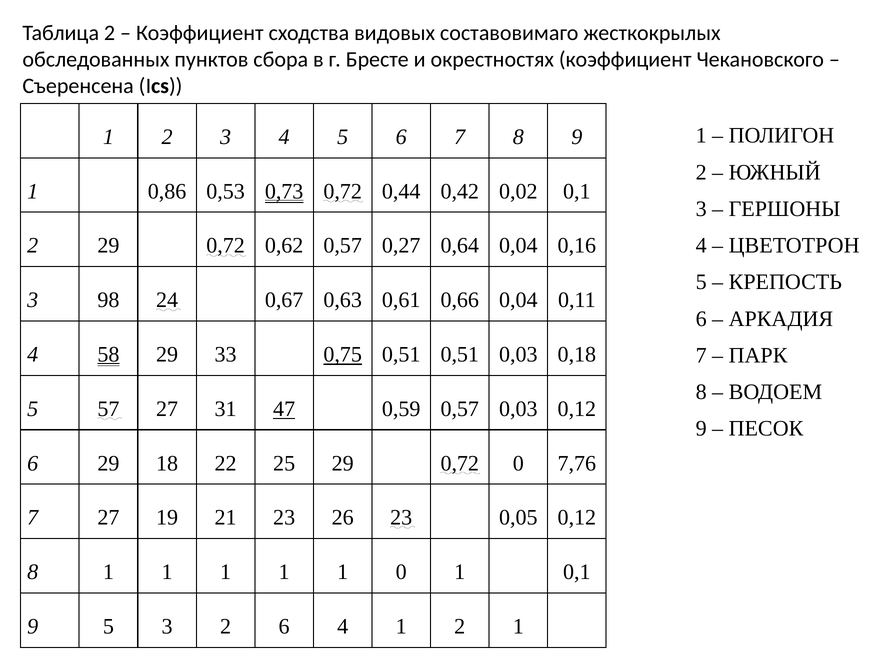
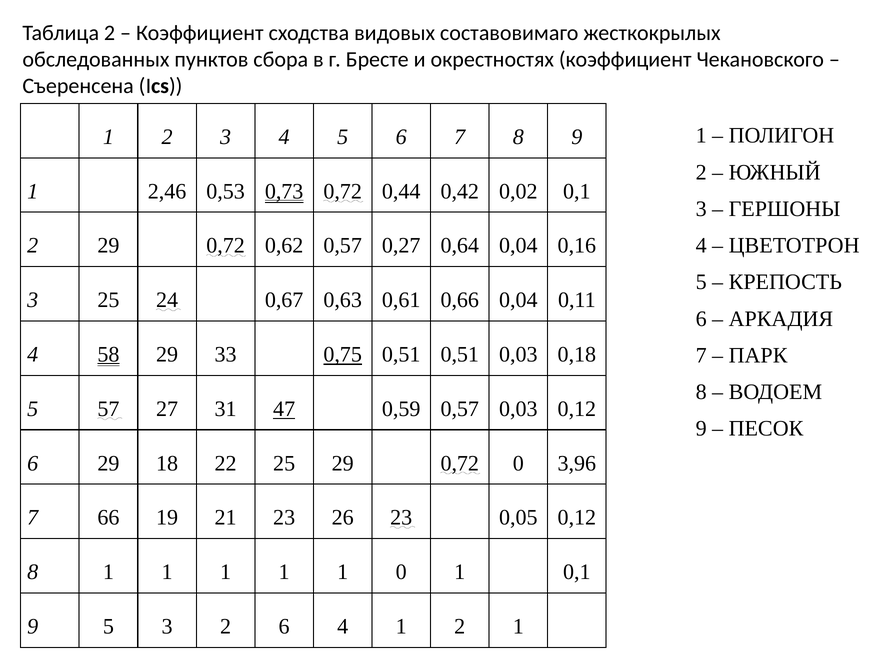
0,86: 0,86 -> 2,46
3 98: 98 -> 25
7,76: 7,76 -> 3,96
7 27: 27 -> 66
